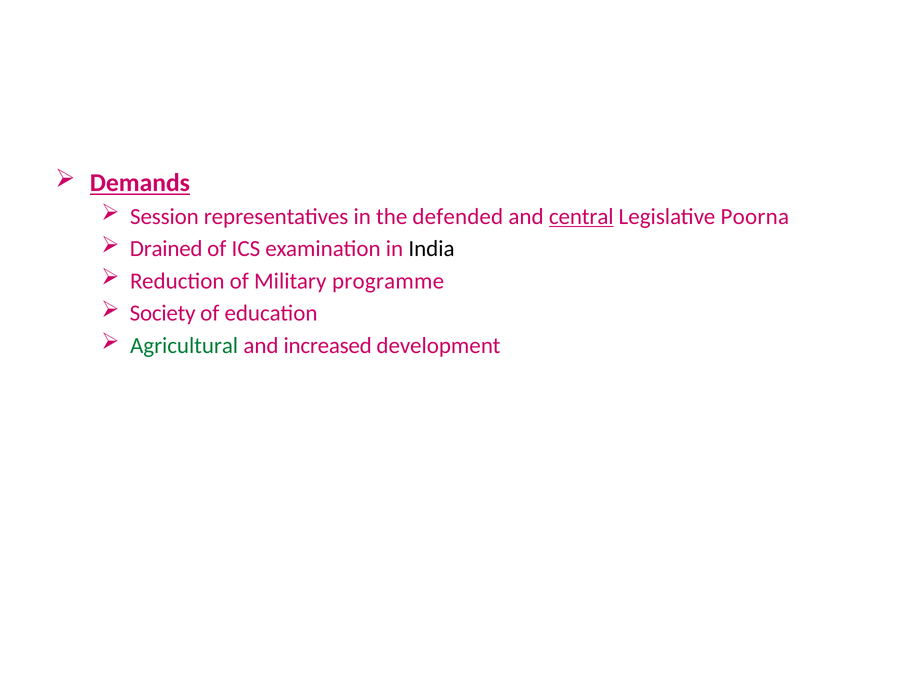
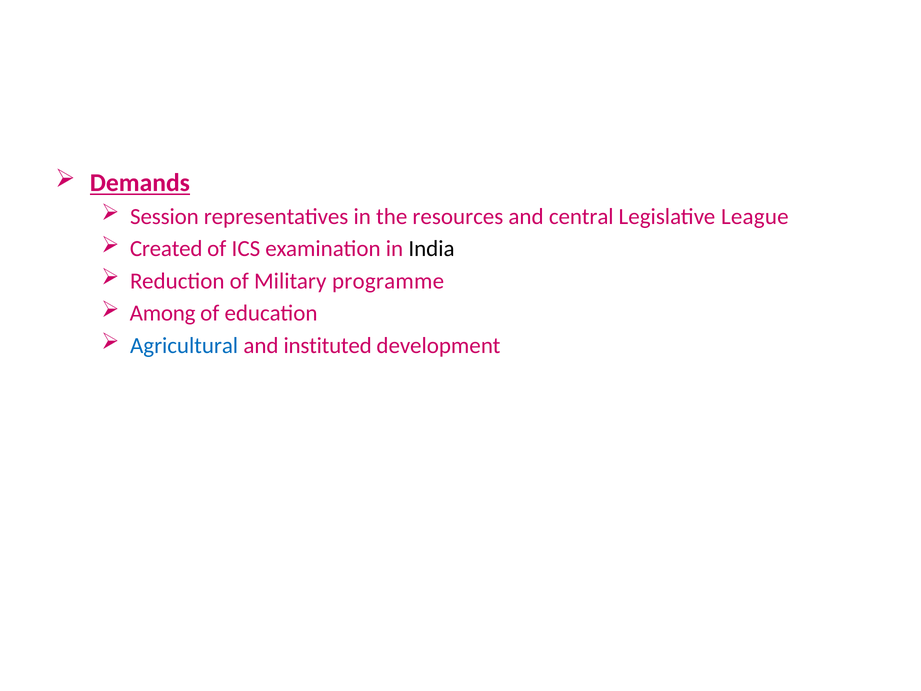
defended: defended -> resources
central underline: present -> none
Poorna: Poorna -> League
Drained: Drained -> Created
Society: Society -> Among
Agricultural colour: green -> blue
increased: increased -> instituted
